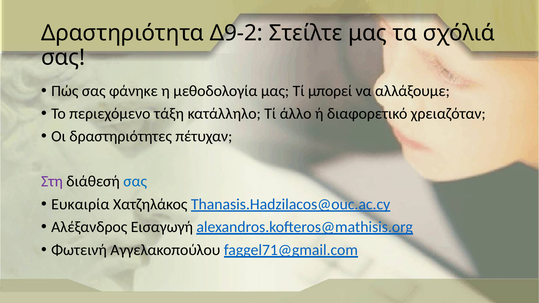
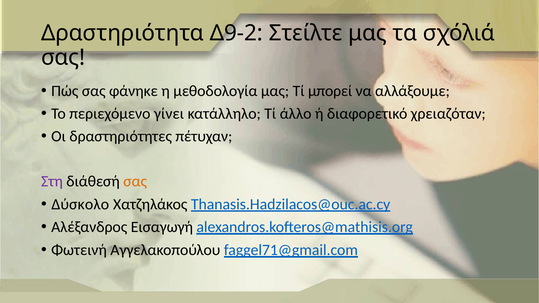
τάξη: τάξη -> γίνει
σας at (135, 182) colour: blue -> orange
Ευκαιρία: Ευκαιρία -> Δύσκολο
